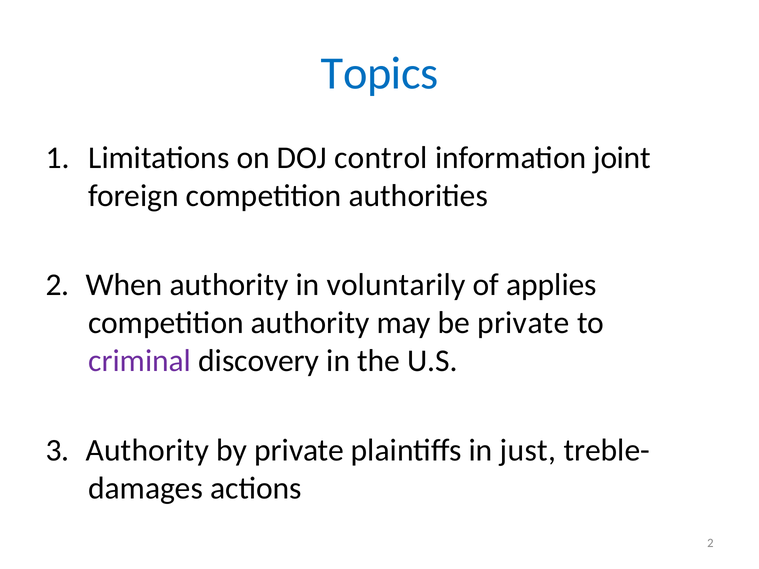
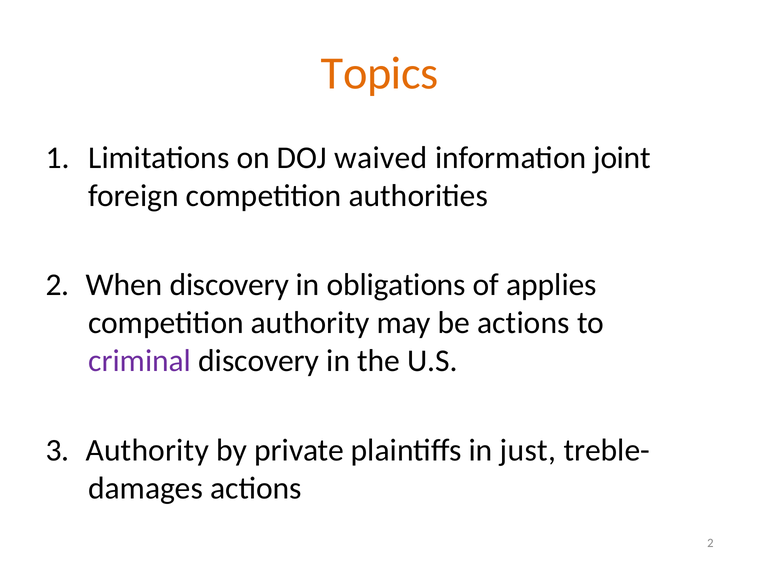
Topics colour: blue -> orange
control: control -> waived
When authority: authority -> discovery
voluntarily: voluntarily -> obligations
be private: private -> actions
